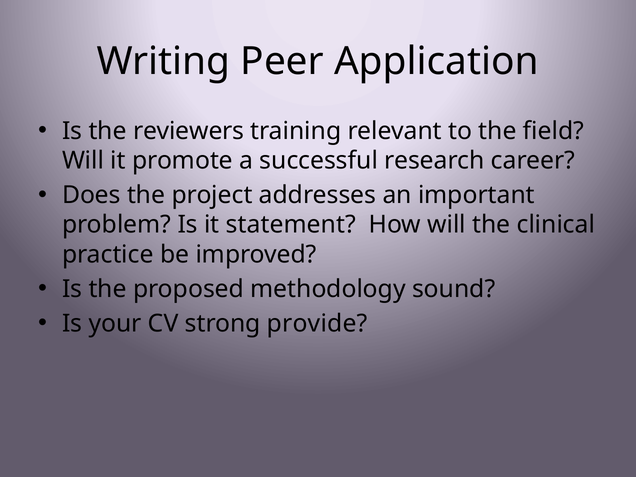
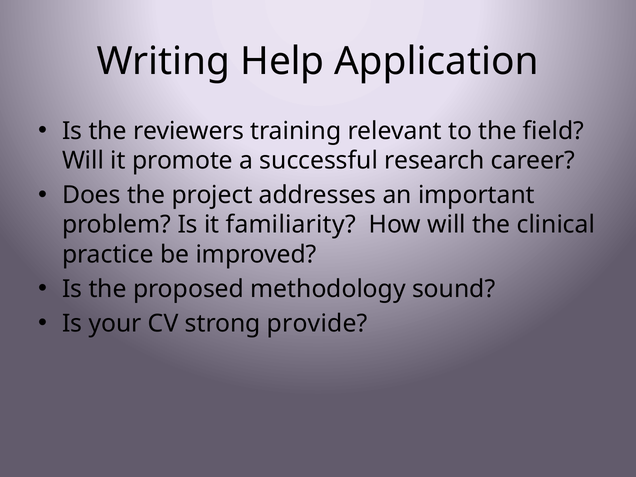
Peer: Peer -> Help
statement: statement -> familiarity
